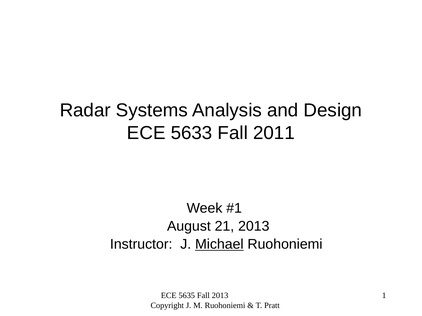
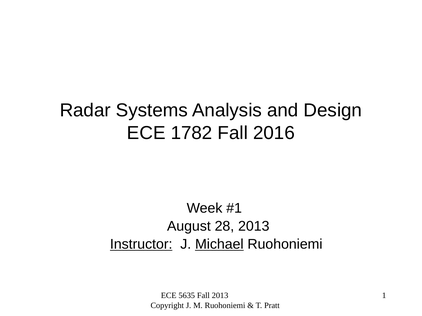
5633: 5633 -> 1782
2011: 2011 -> 2016
21: 21 -> 28
Instructor underline: none -> present
